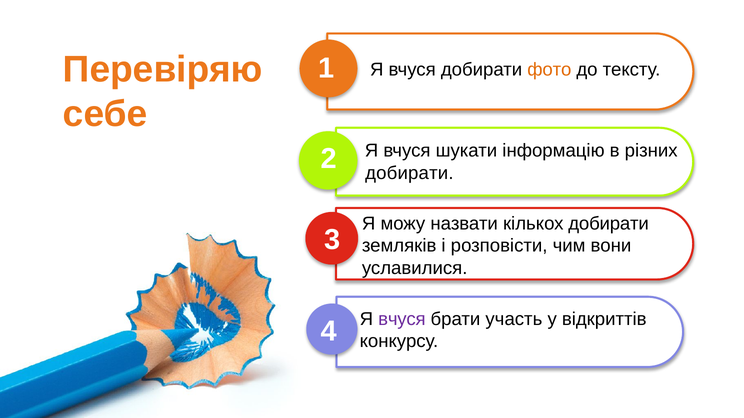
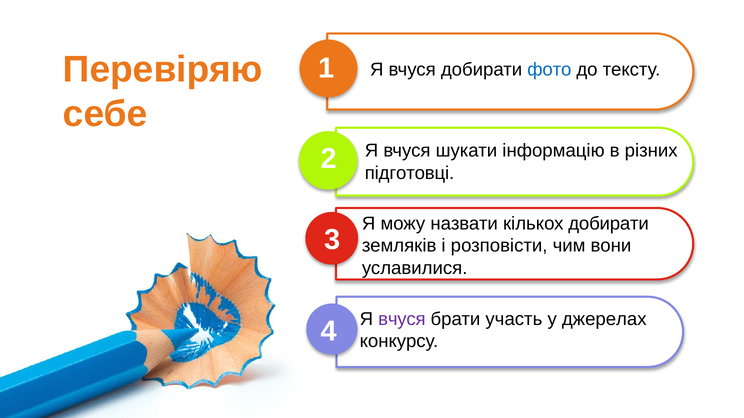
фото colour: orange -> blue
добирати at (409, 173): добирати -> підготовці
відкриттів: відкриттів -> джерелах
